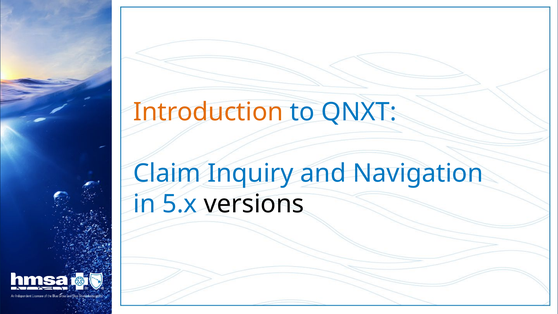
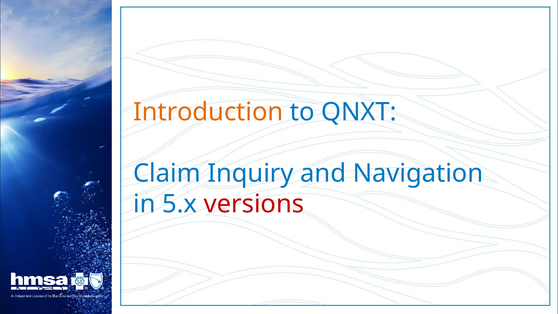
versions colour: black -> red
